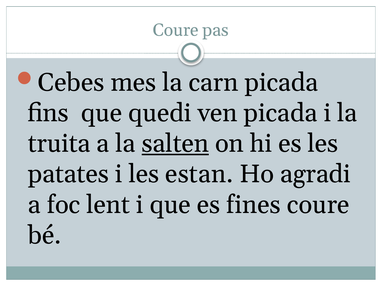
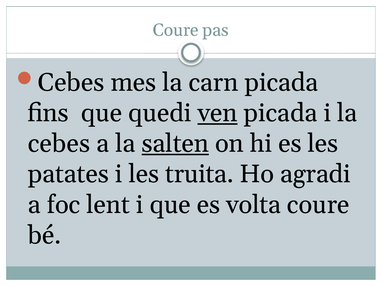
ven underline: none -> present
truita at (59, 144): truita -> cebes
estan: estan -> truita
fines: fines -> volta
